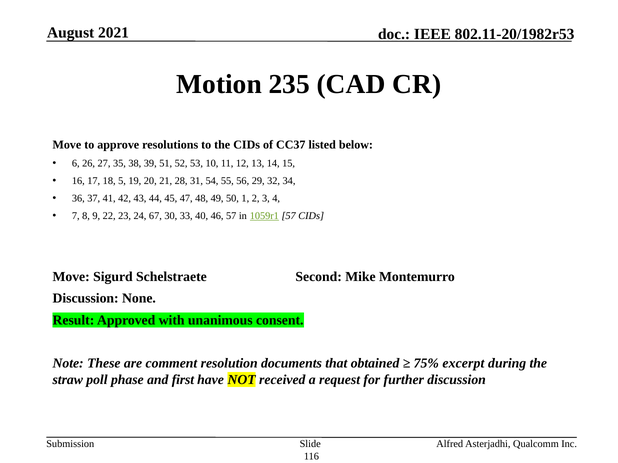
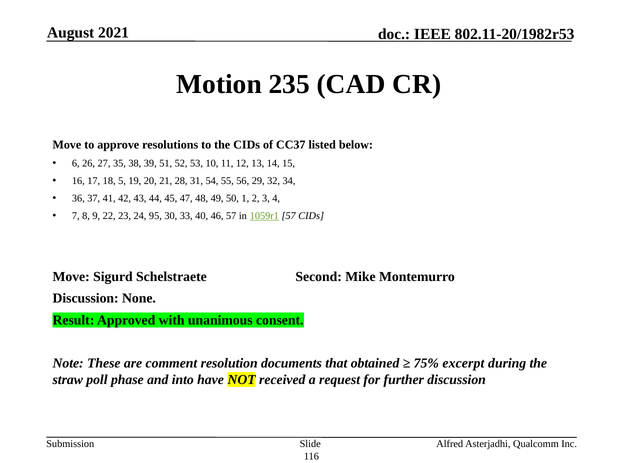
67: 67 -> 95
first: first -> into
